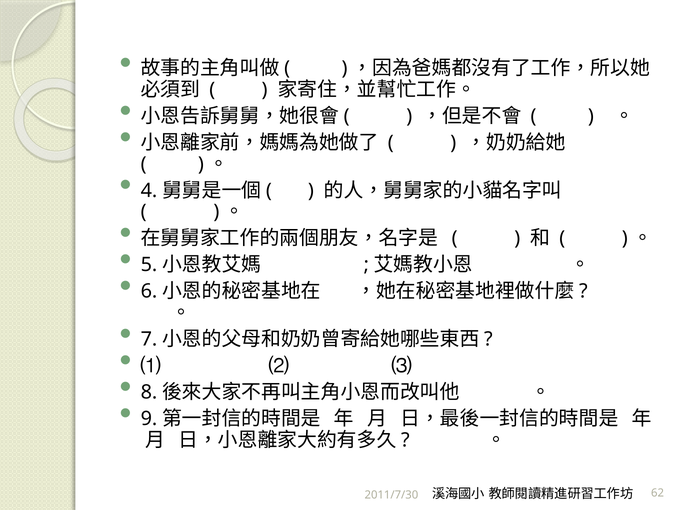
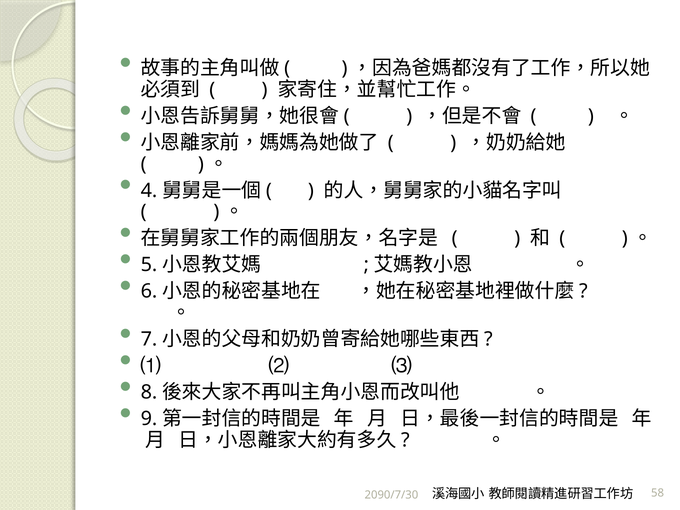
62: 62 -> 58
2011/7/30: 2011/7/30 -> 2090/7/30
